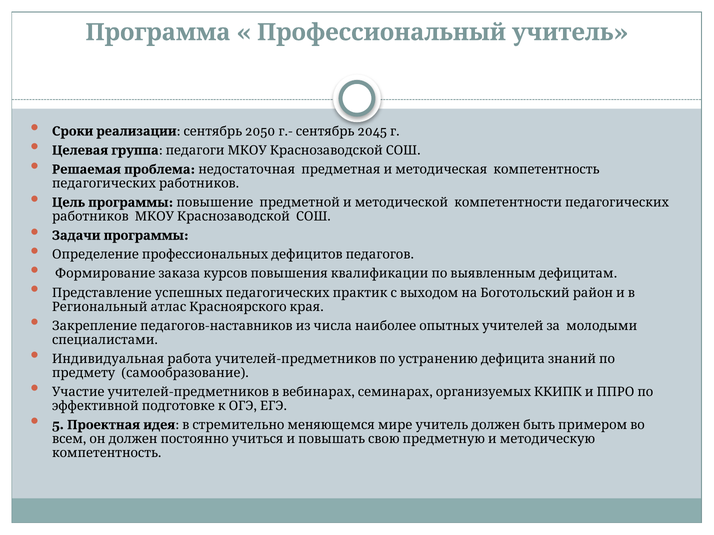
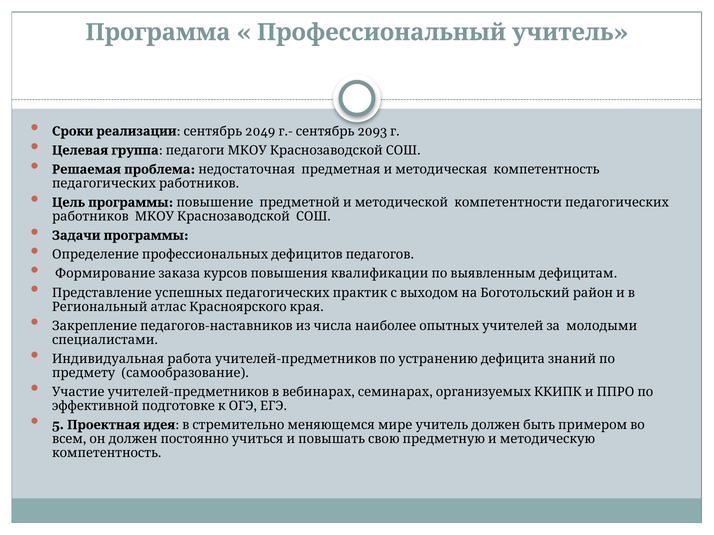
2050: 2050 -> 2049
2045: 2045 -> 2093
